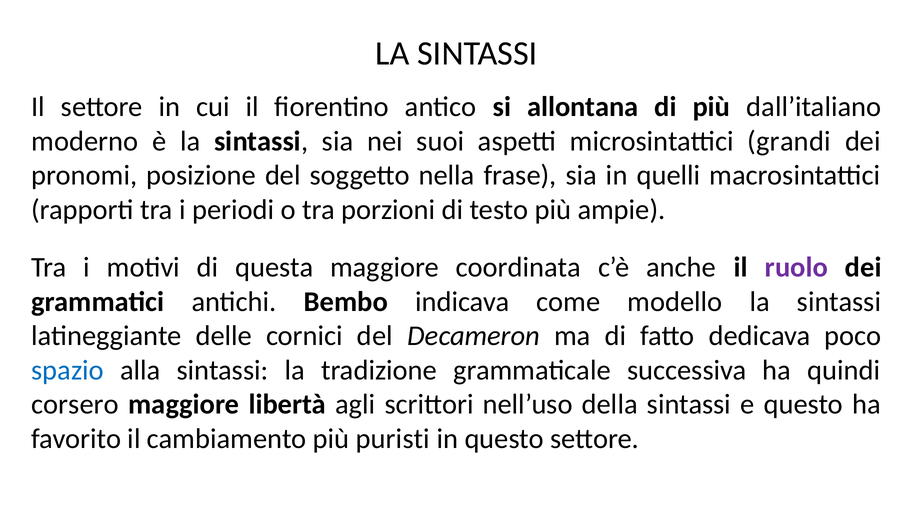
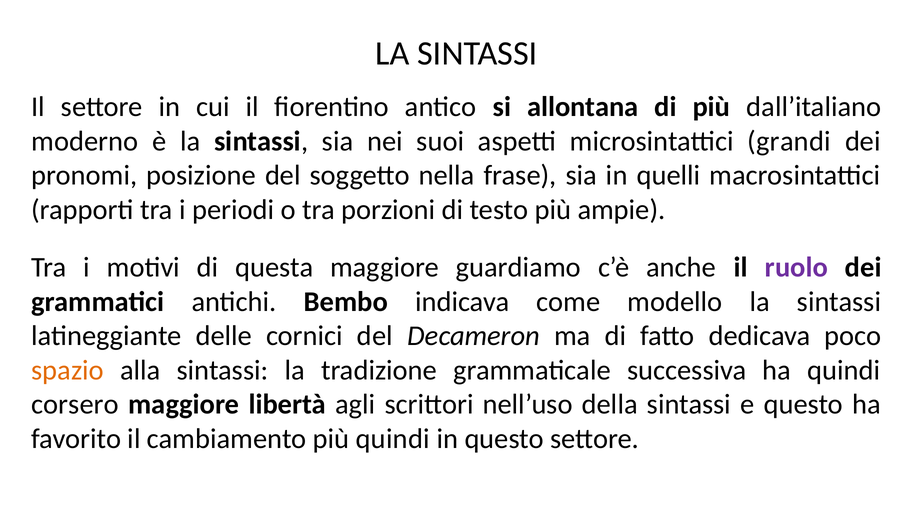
coordinata: coordinata -> guardiamo
spazio colour: blue -> orange
più puristi: puristi -> quindi
